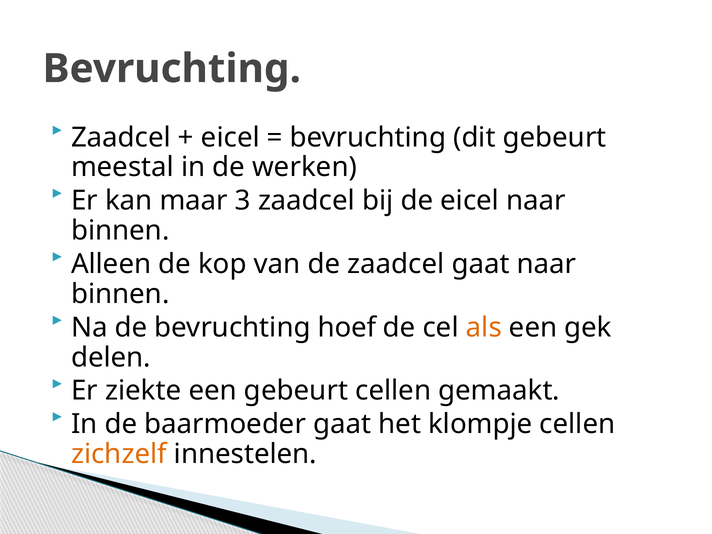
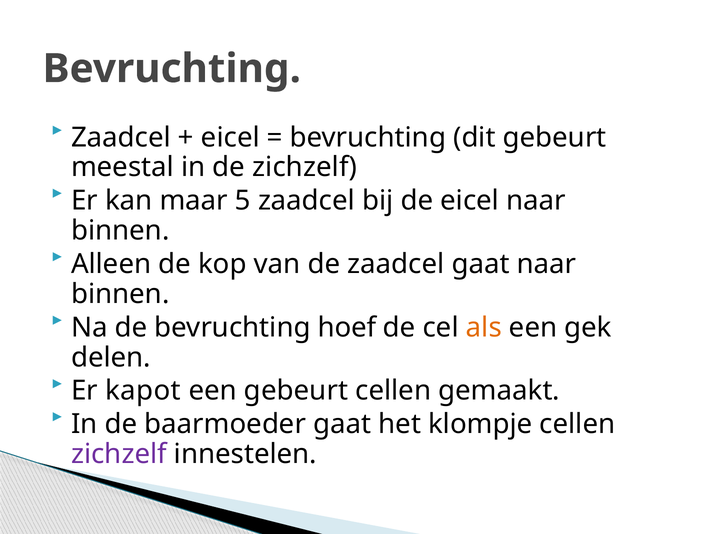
de werken: werken -> zichzelf
3: 3 -> 5
ziekte: ziekte -> kapot
zichzelf at (119, 454) colour: orange -> purple
